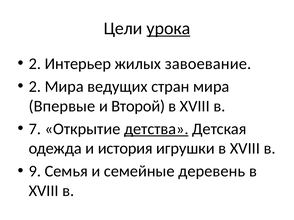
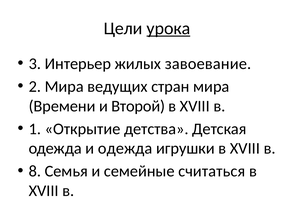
2 at (35, 64): 2 -> 3
Впервые: Впервые -> Времени
7: 7 -> 1
детства underline: present -> none
и история: история -> одежда
9: 9 -> 8
деревень: деревень -> считаться
